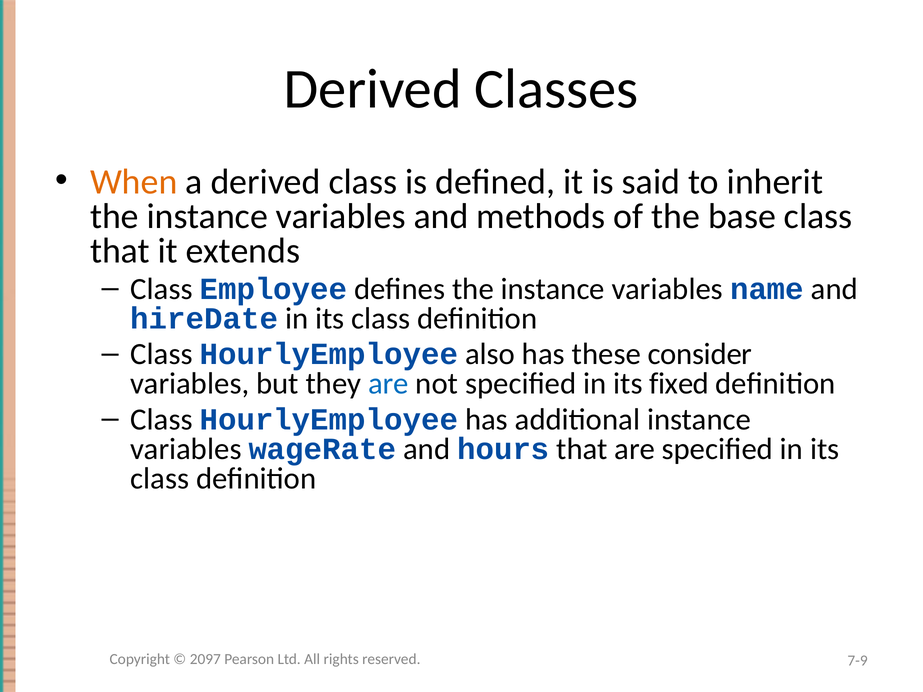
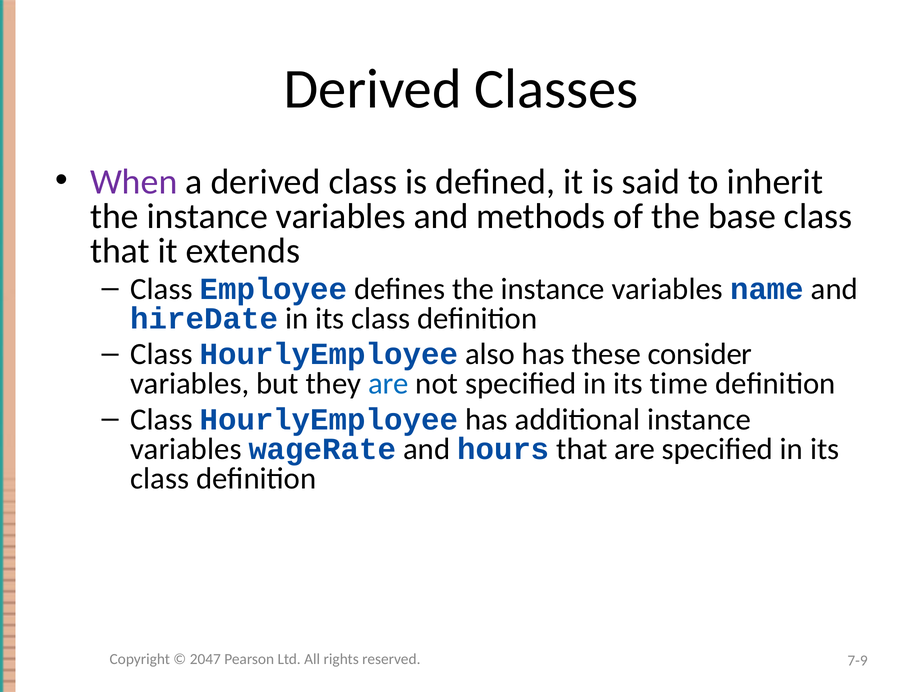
When colour: orange -> purple
fixed: fixed -> time
2097: 2097 -> 2047
